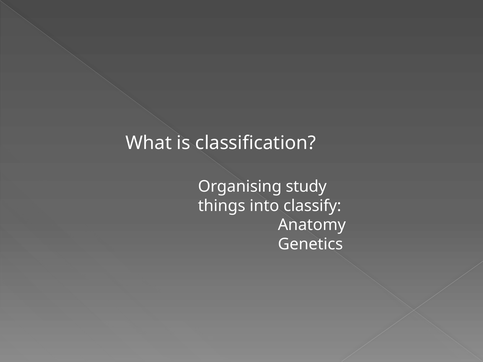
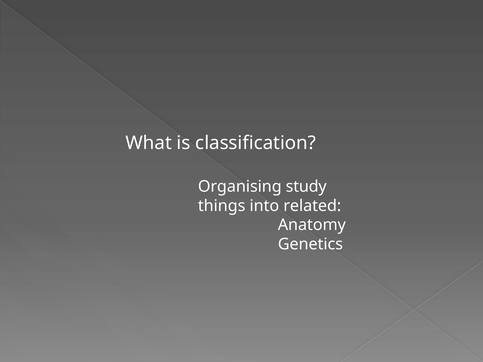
classify: classify -> related
